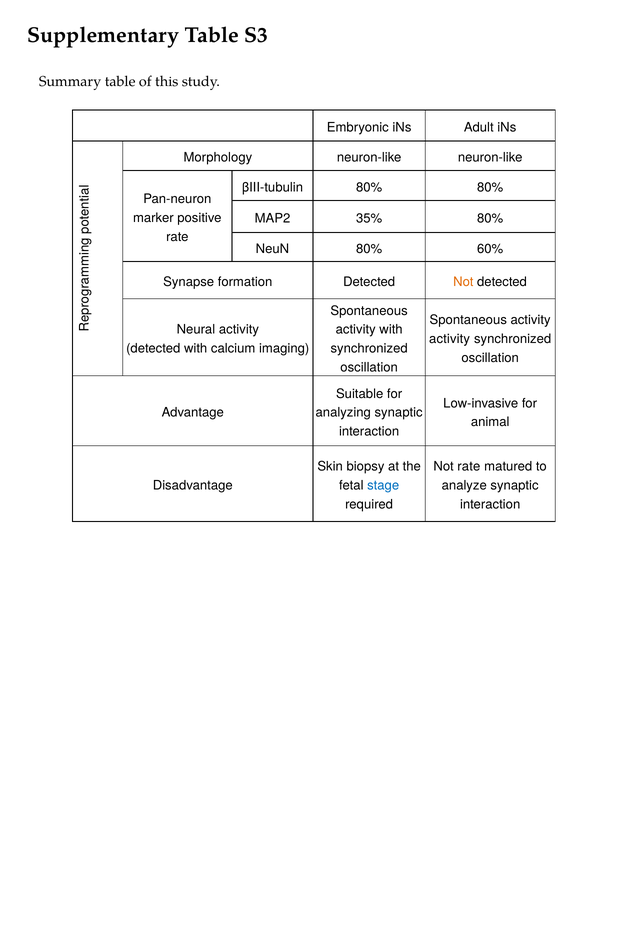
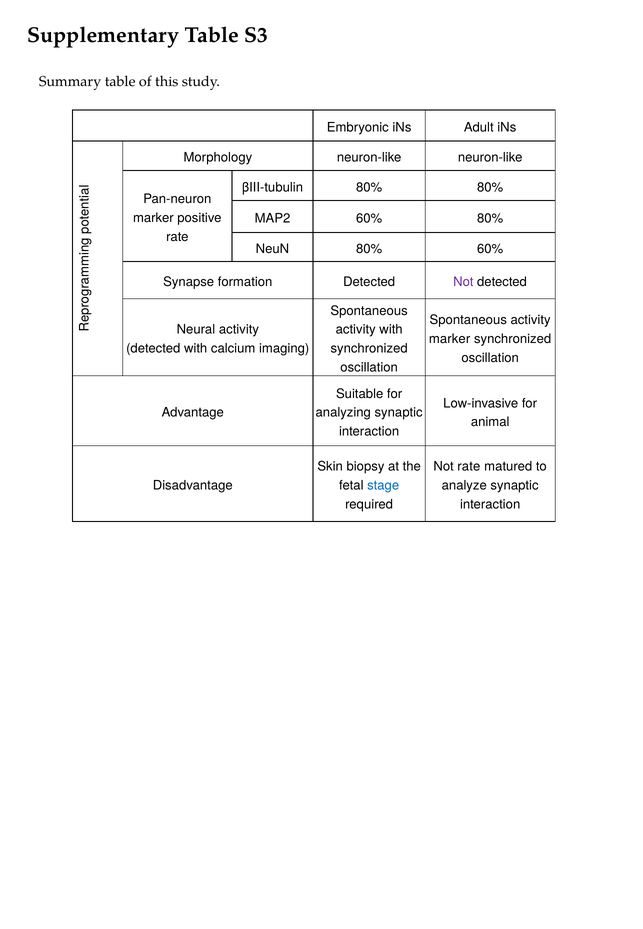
MAP2 35%: 35% -> 60%
Not at (463, 282) colour: orange -> purple
activity at (450, 339): activity -> marker
